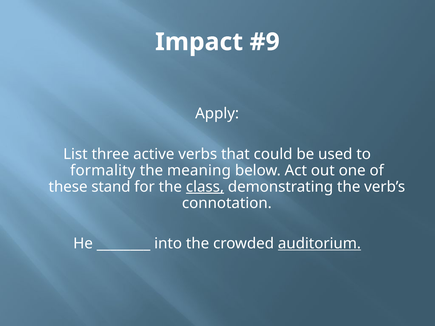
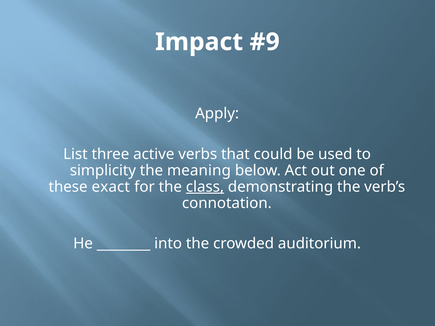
formality: formality -> simplicity
stand: stand -> exact
auditorium underline: present -> none
